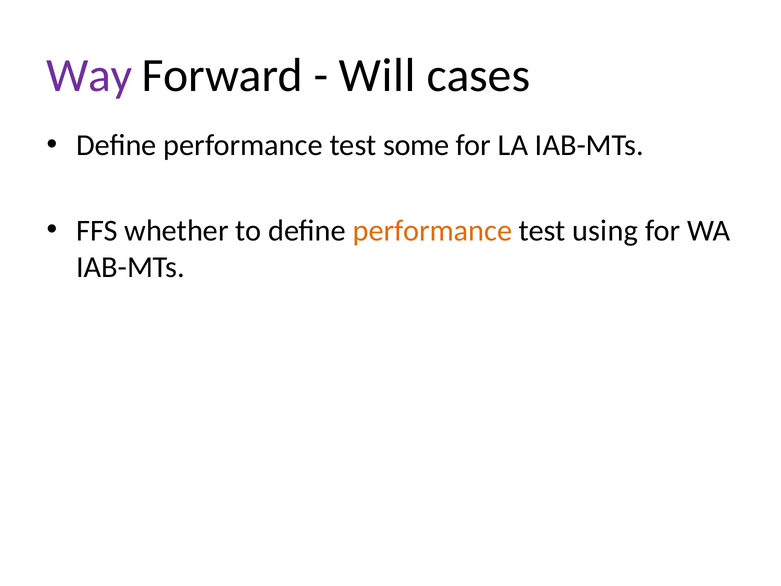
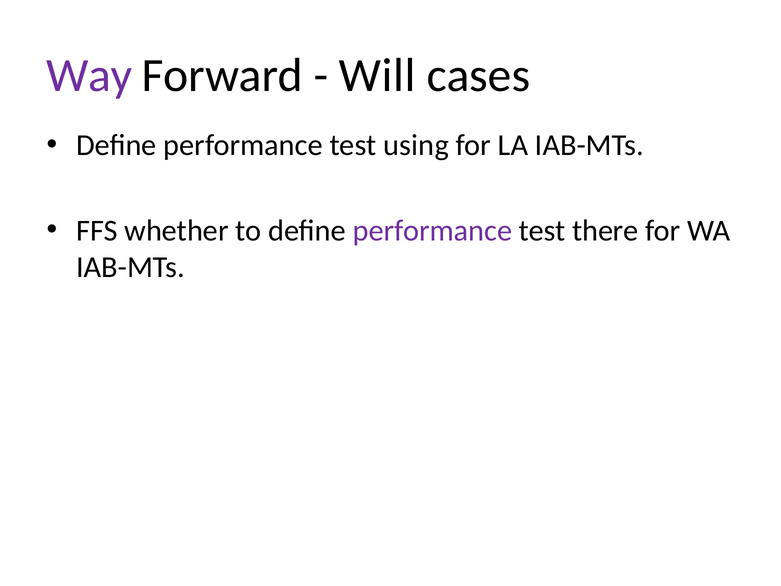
some: some -> using
performance at (432, 230) colour: orange -> purple
using: using -> there
